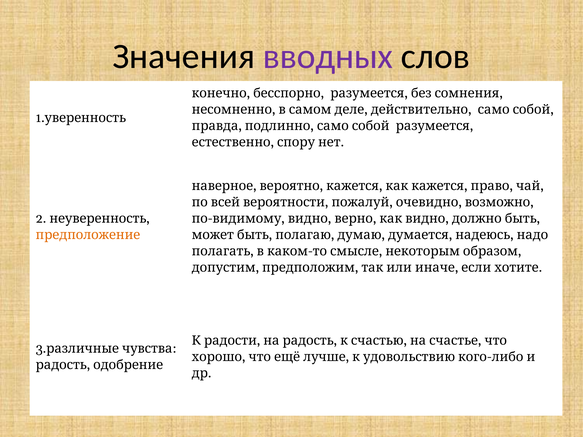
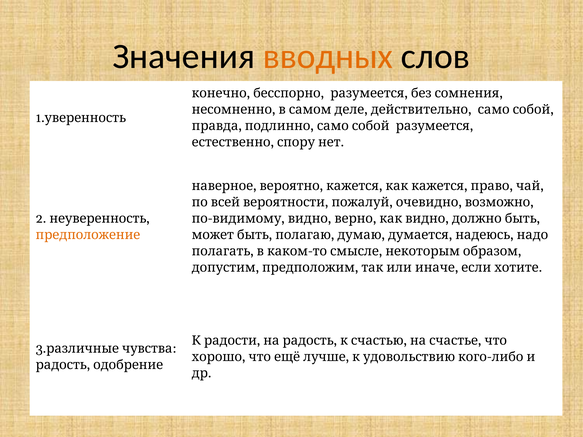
вводных colour: purple -> orange
